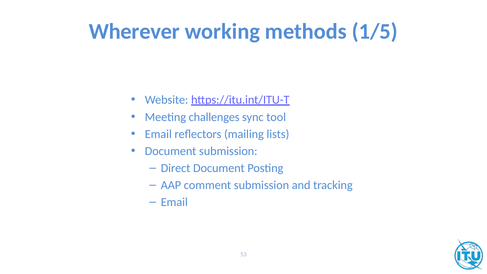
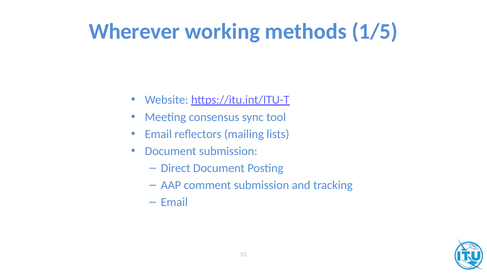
challenges: challenges -> consensus
